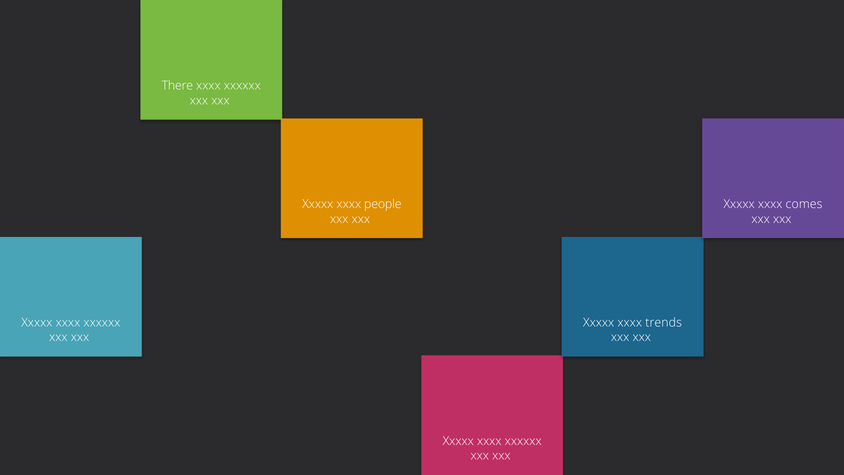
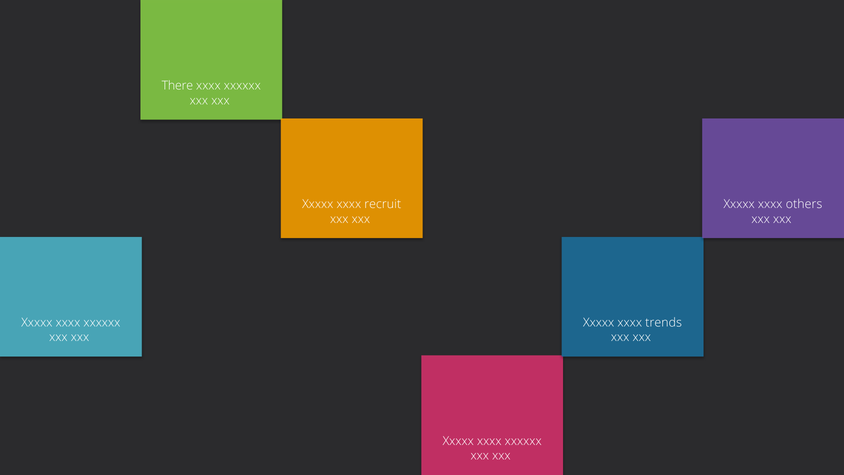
people: people -> recruit
comes: comes -> others
